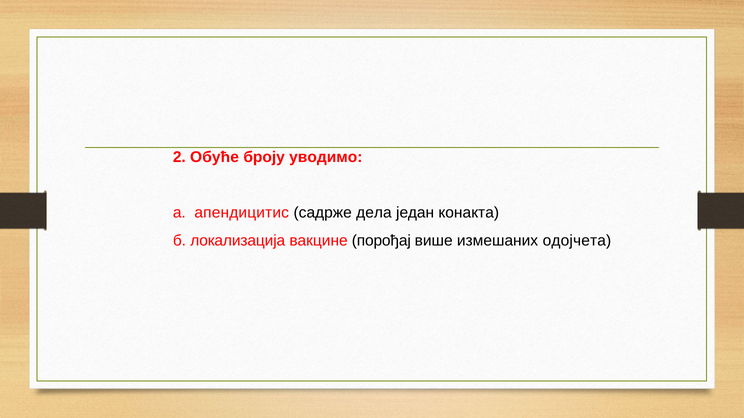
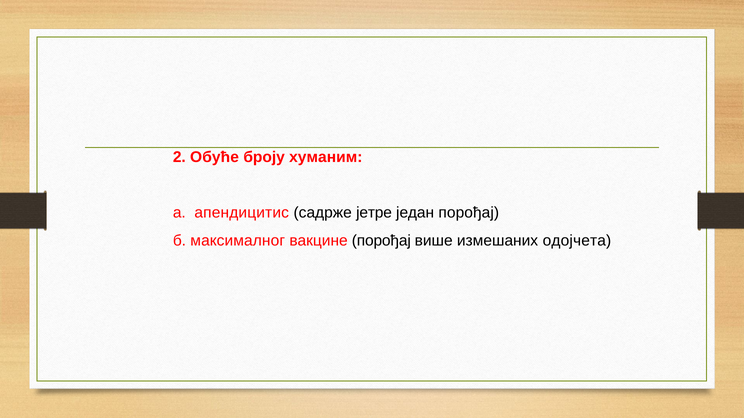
уводимо: уводимо -> хуманим
дела: дела -> јетре
један конакта: конакта -> порођај
локализација: локализација -> максималног
